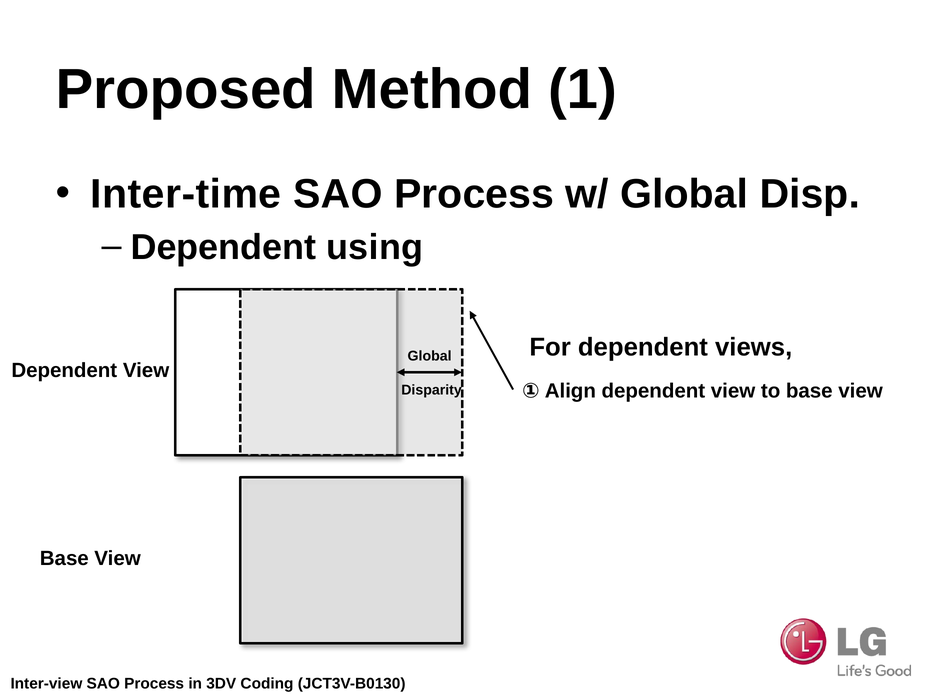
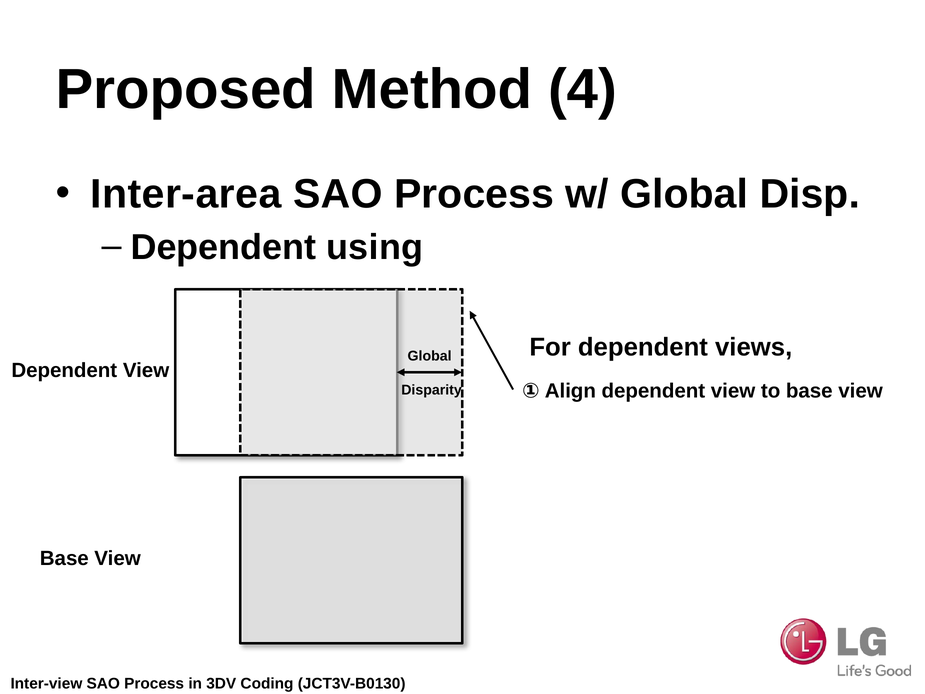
1: 1 -> 4
Inter-time: Inter-time -> Inter-area
